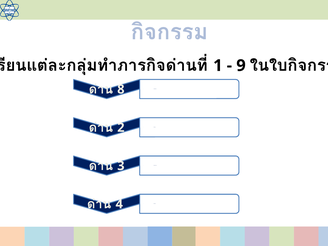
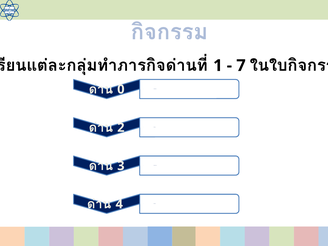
9: 9 -> 7
8: 8 -> 0
